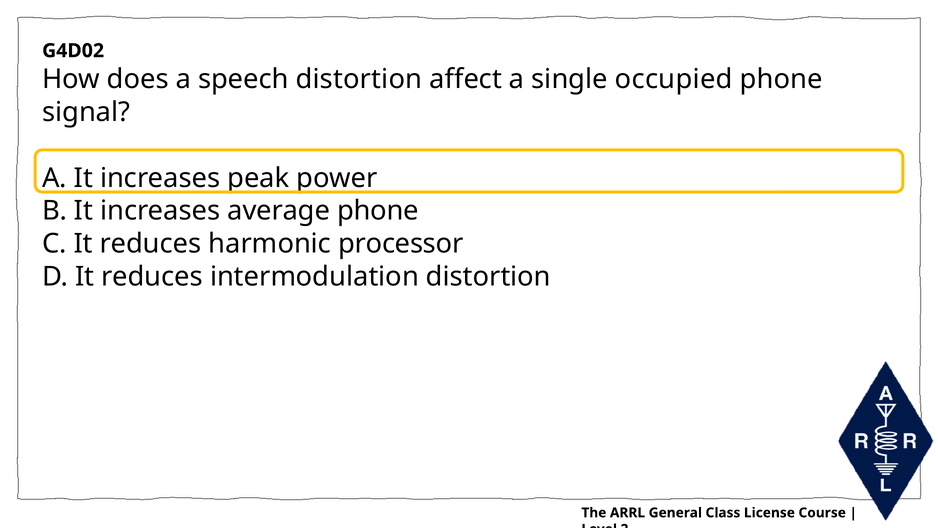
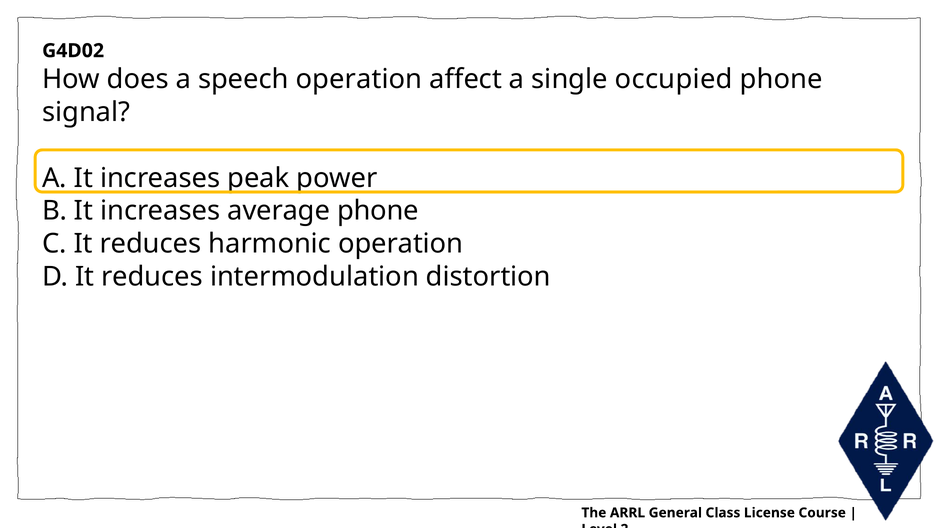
speech distortion: distortion -> operation
harmonic processor: processor -> operation
